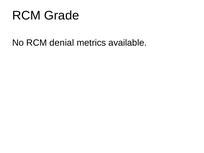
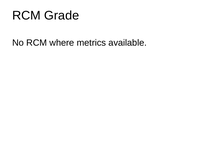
denial: denial -> where
